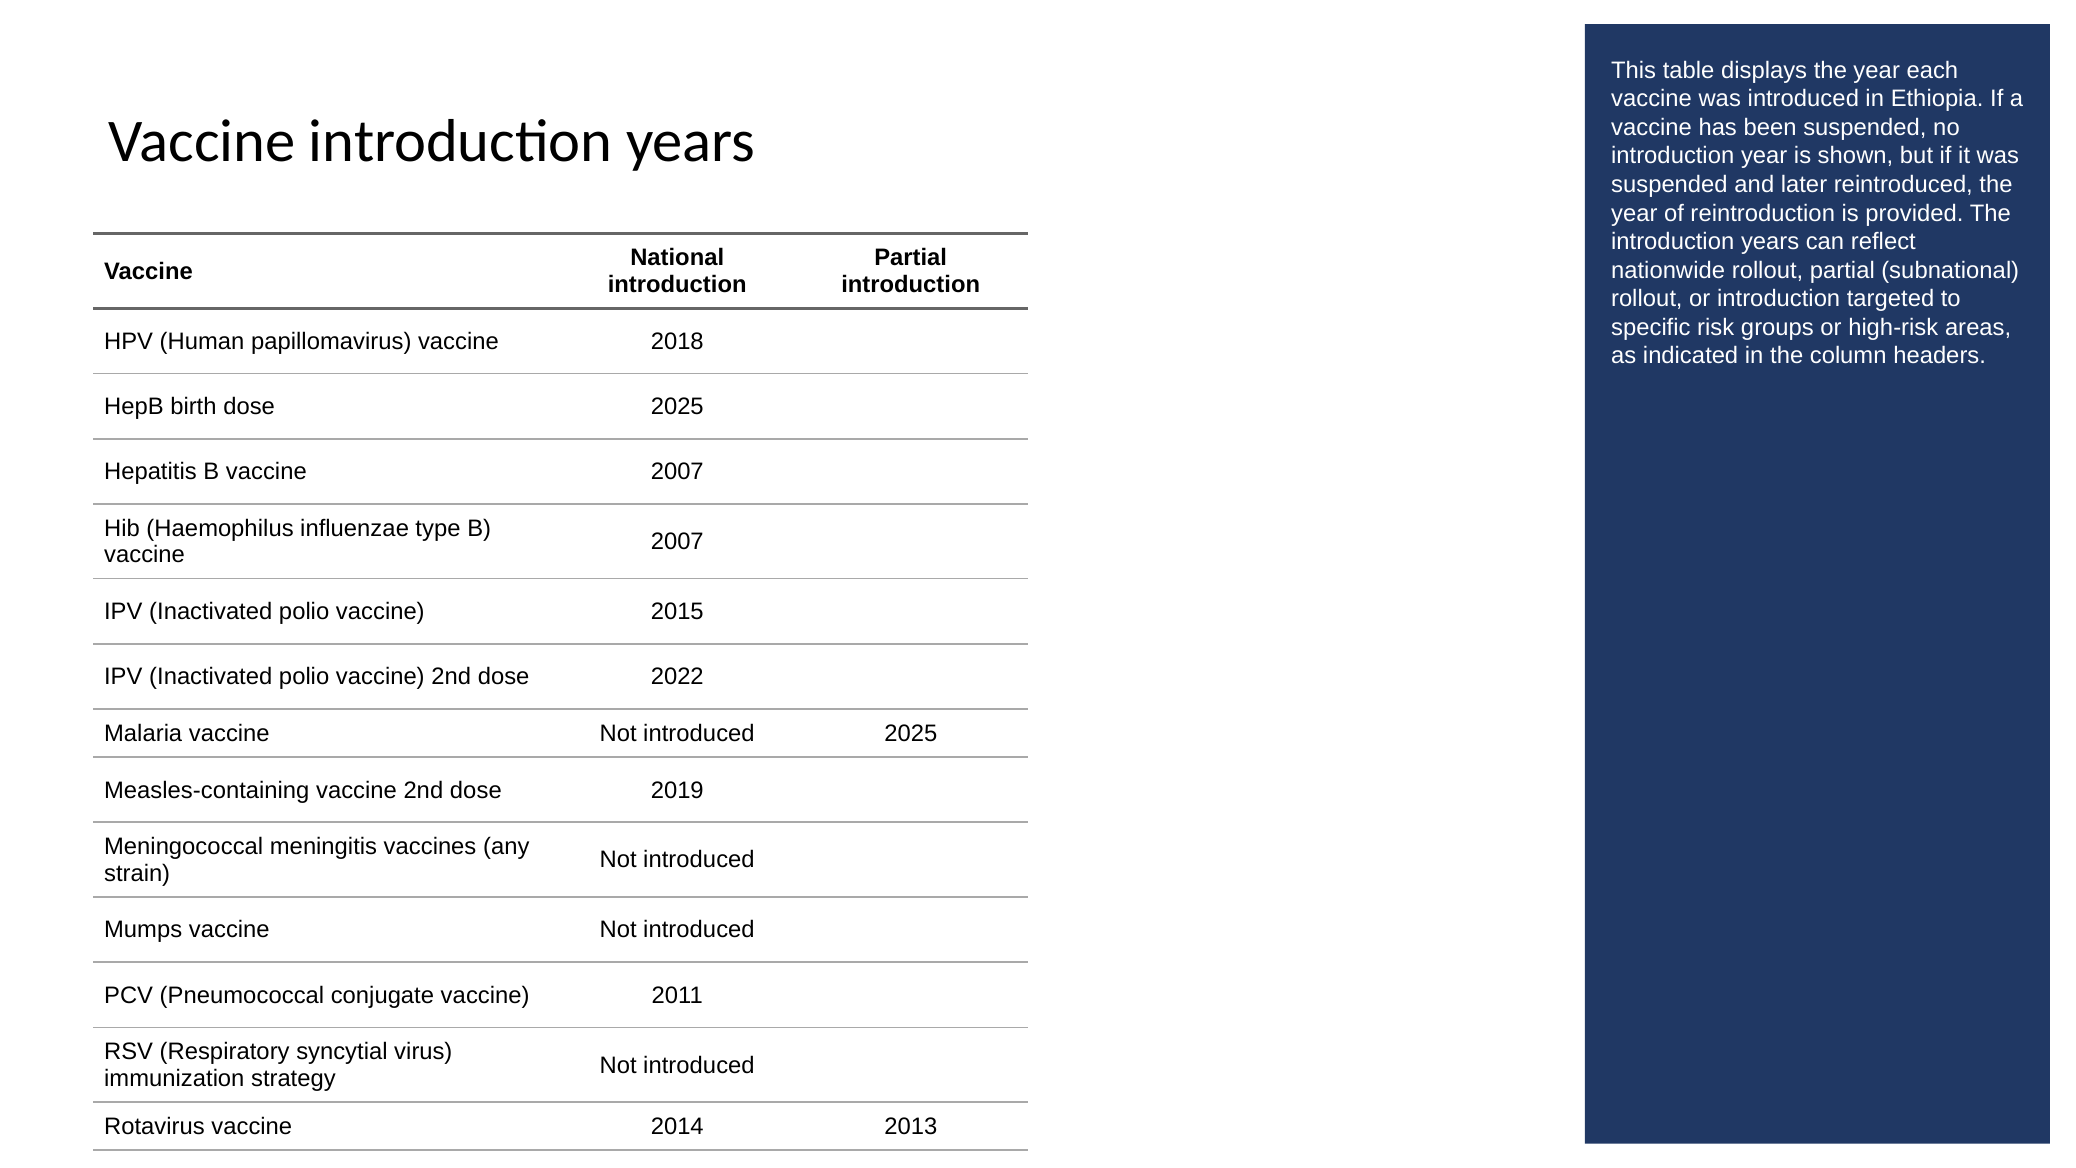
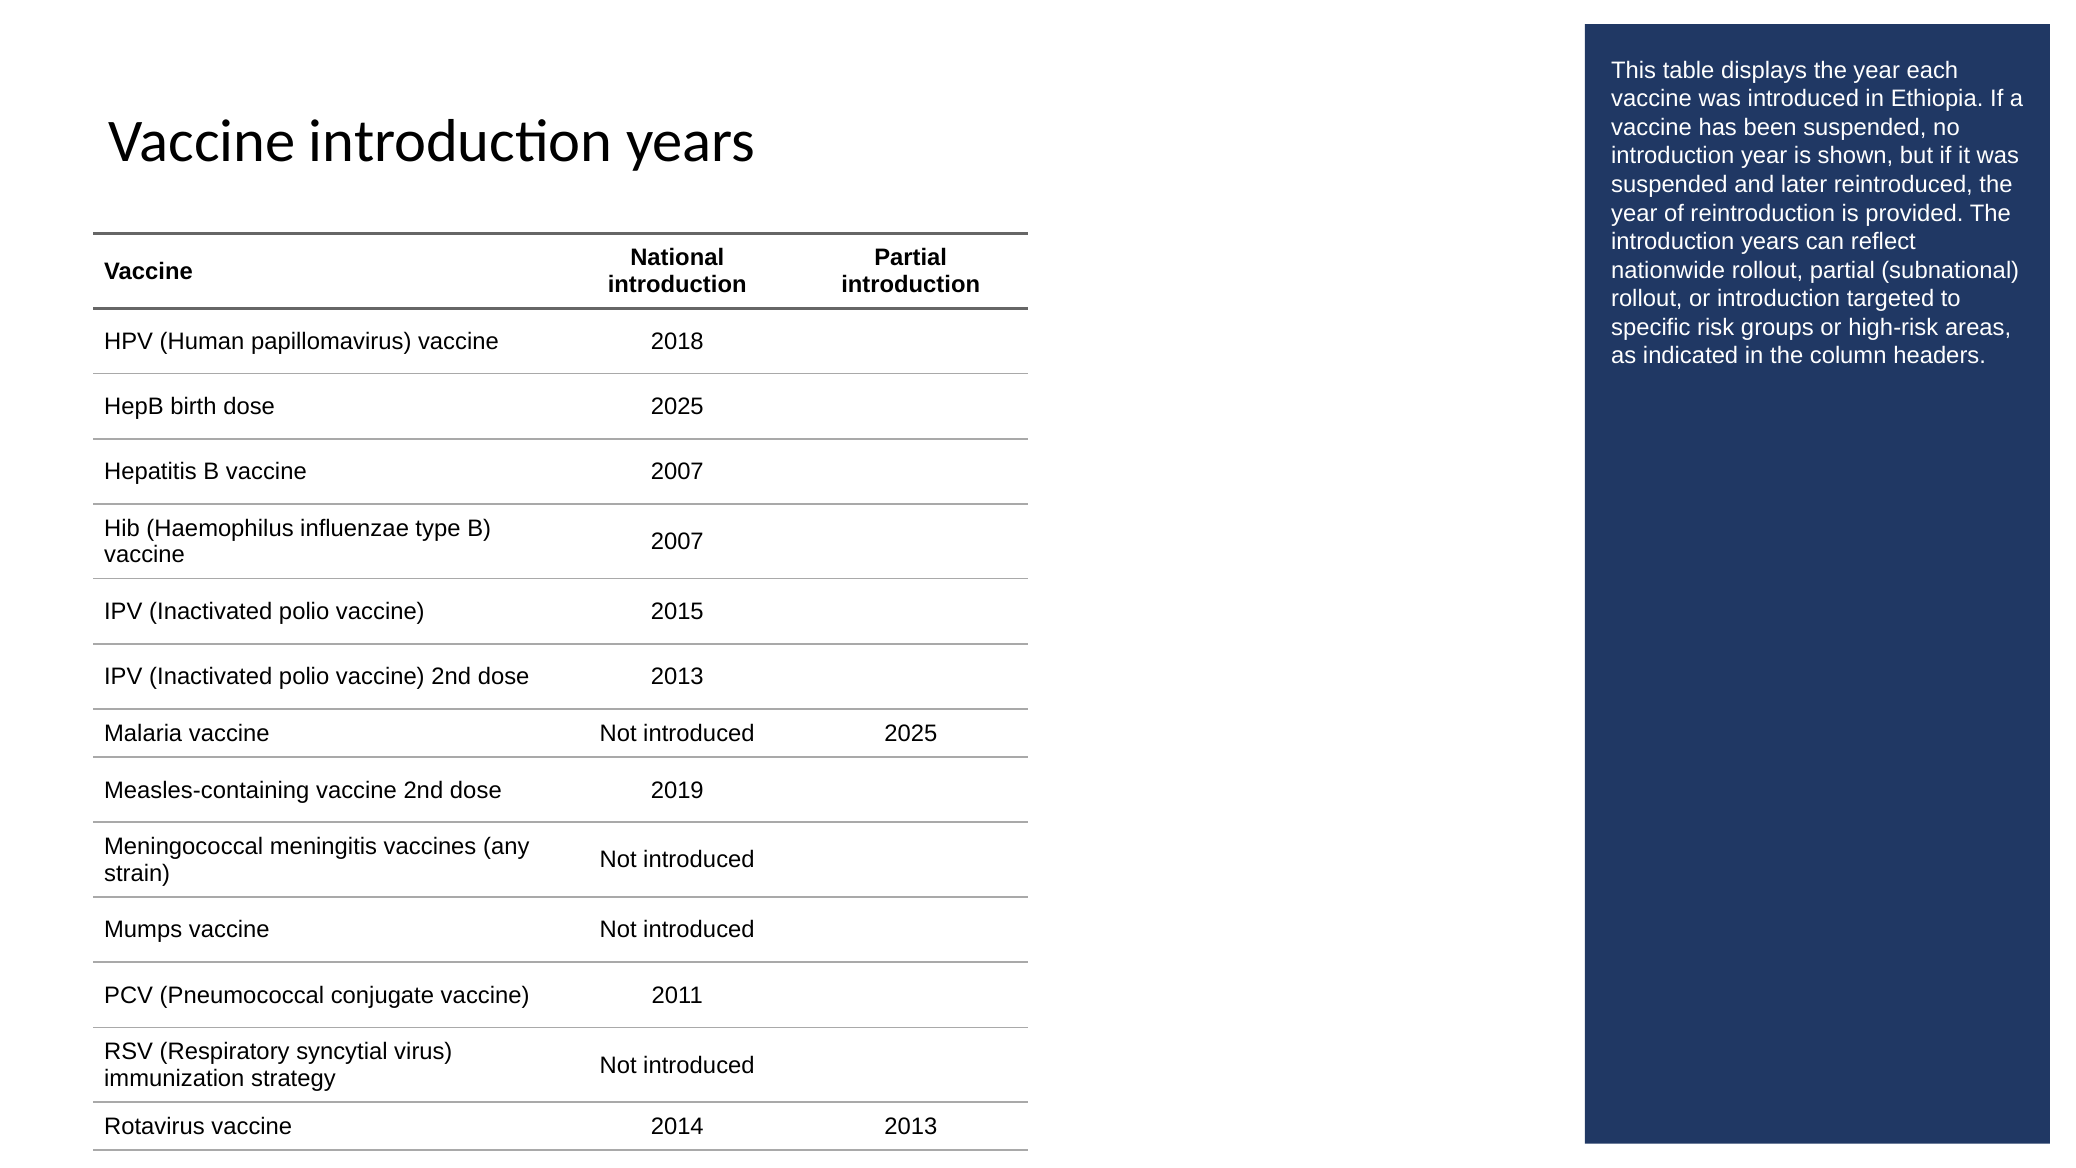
dose 2022: 2022 -> 2013
